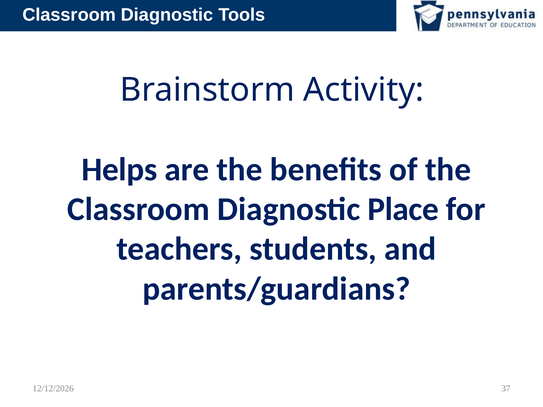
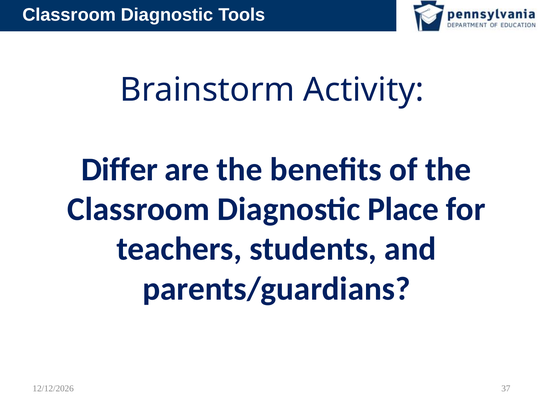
Helps: Helps -> Differ
